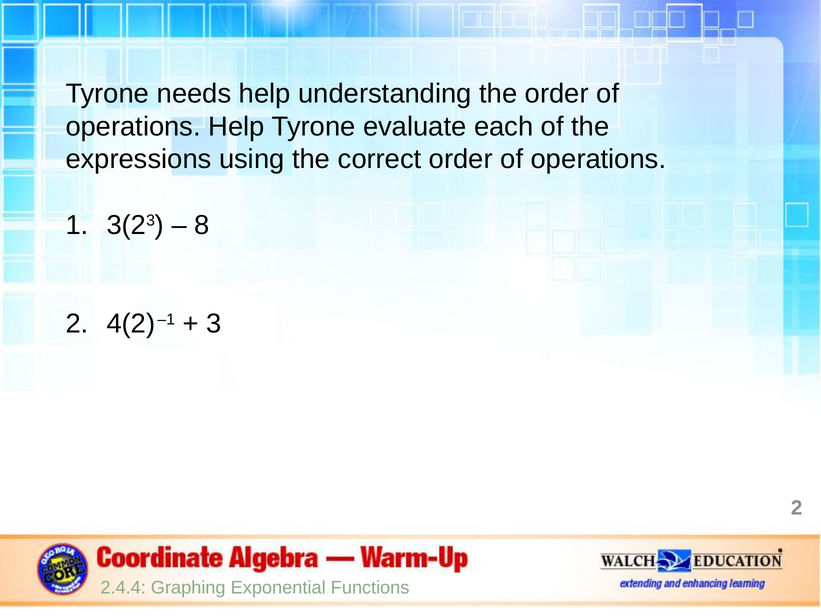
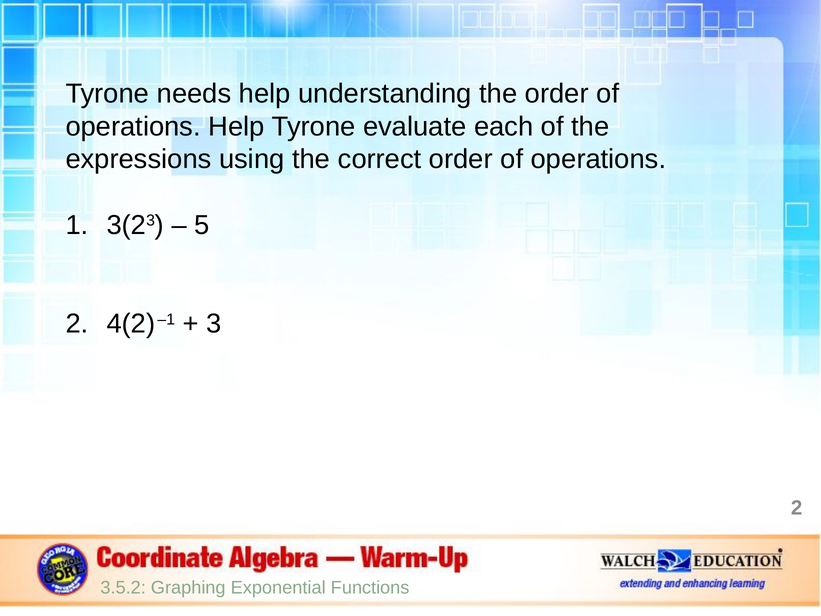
8: 8 -> 5
2.4.4: 2.4.4 -> 3.5.2
